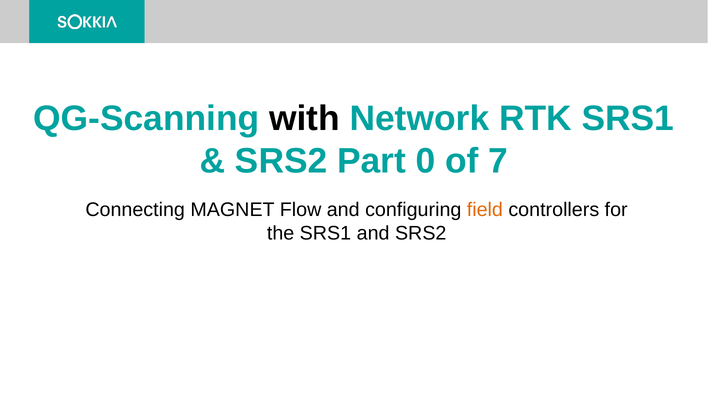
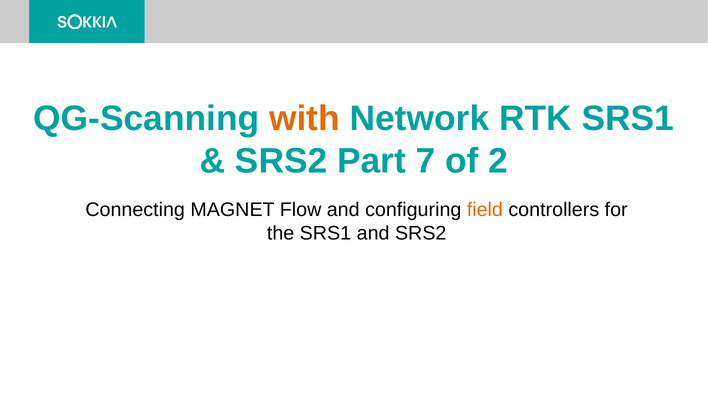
with colour: black -> orange
0: 0 -> 7
7: 7 -> 2
